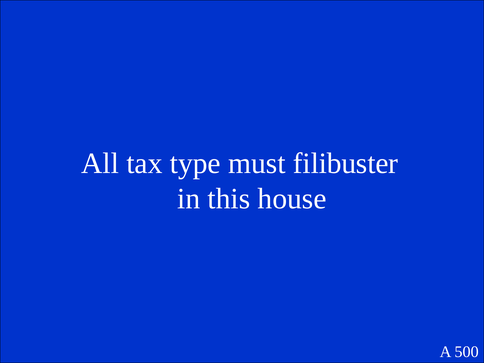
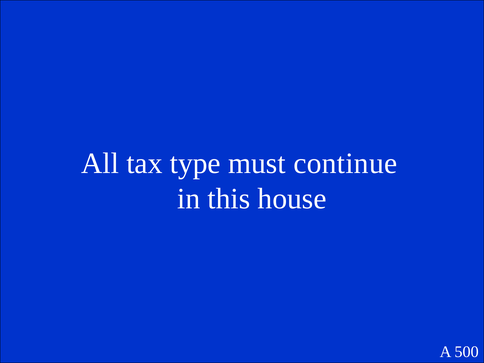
filibuster: filibuster -> continue
